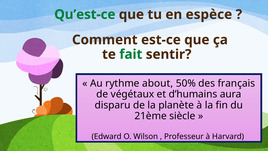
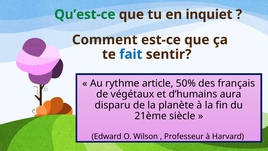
espèce: espèce -> inquiet
fait colour: green -> blue
about: about -> article
